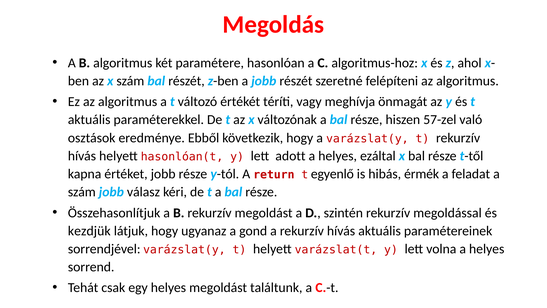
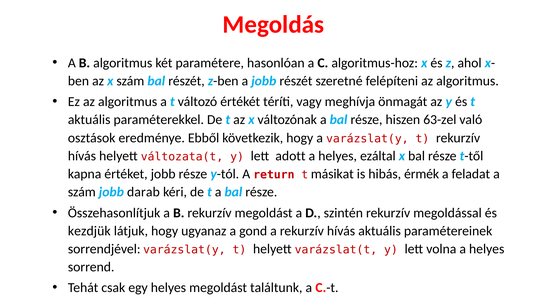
57-zel: 57-zel -> 63-zel
hasonlóan(t: hasonlóan(t -> változata(t
egyenlő: egyenlő -> másikat
válasz: válasz -> darab
